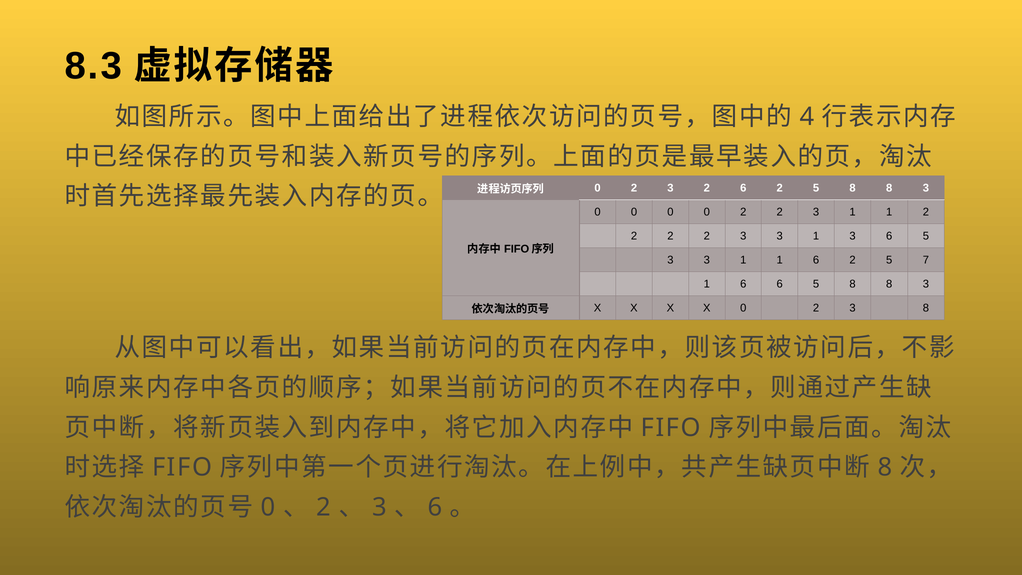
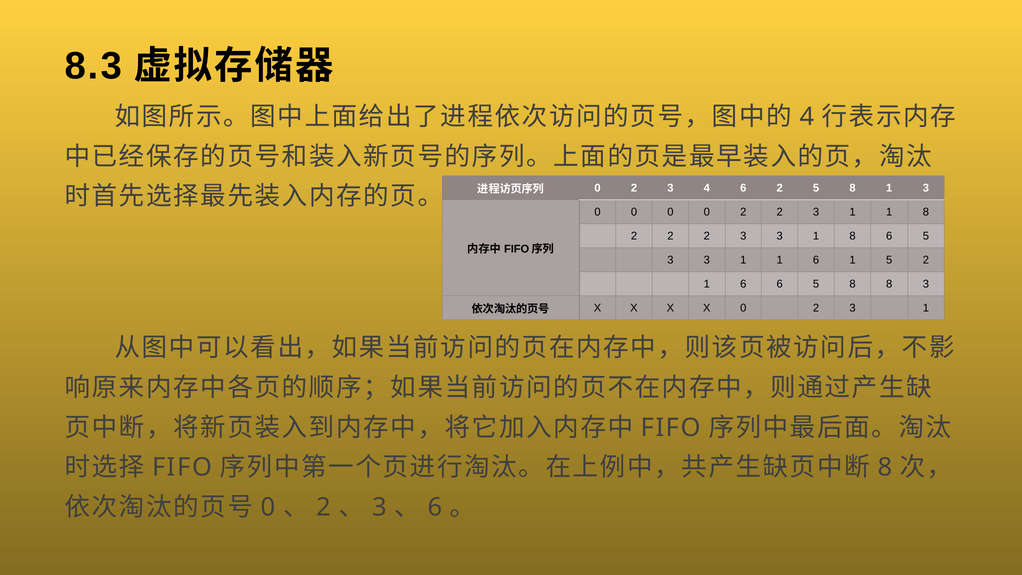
3 2: 2 -> 4
2 5 8 8: 8 -> 1
1 1 2: 2 -> 8
3 1 3: 3 -> 8
1 6 2: 2 -> 1
5 7: 7 -> 2
0 2 3 8: 8 -> 1
